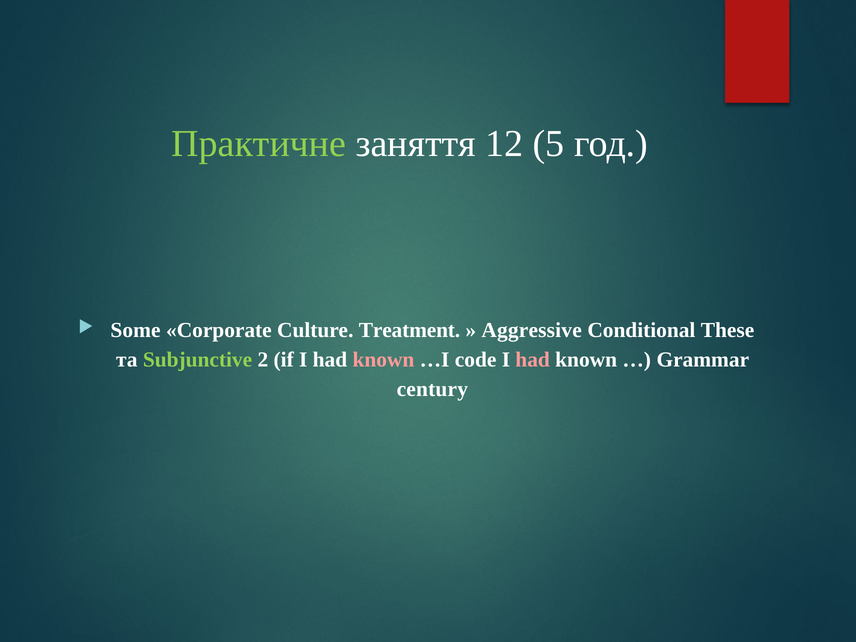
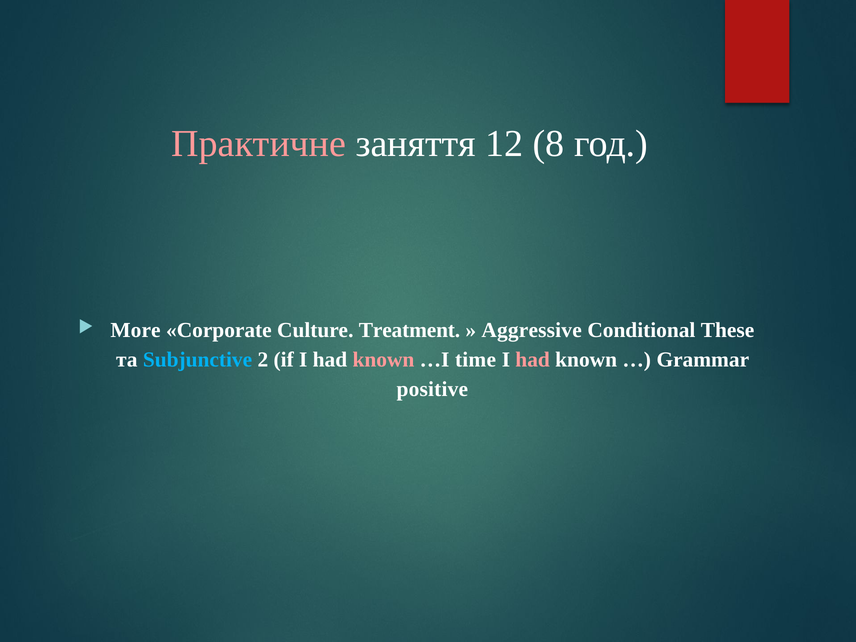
Практичне colour: light green -> pink
5: 5 -> 8
Some: Some -> More
Subjunctive colour: light green -> light blue
code: code -> time
century: century -> positive
